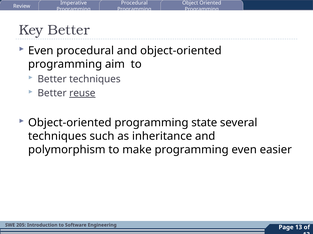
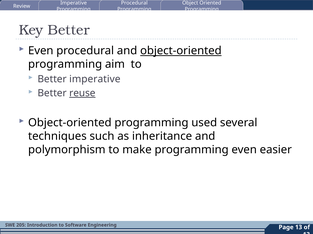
object-oriented at (181, 51) underline: none -> present
Better techniques: techniques -> imperative
state: state -> used
